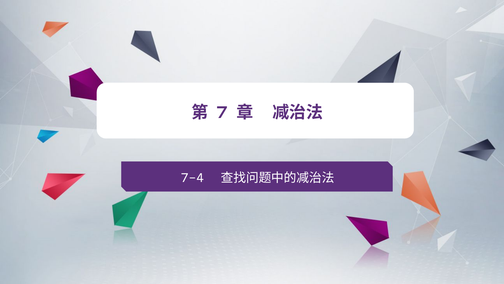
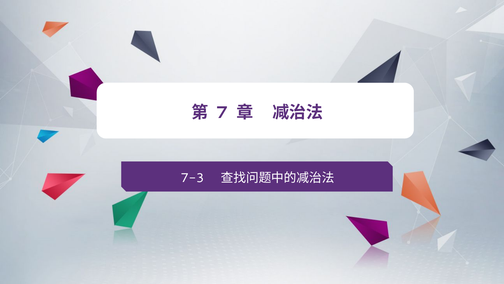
7-4: 7-4 -> 7-3
